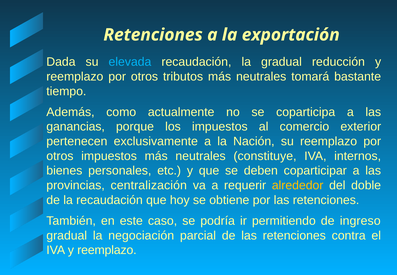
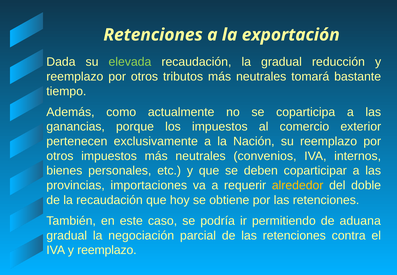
elevada colour: light blue -> light green
constituye: constituye -> convenios
centralización: centralización -> importaciones
ingreso: ingreso -> aduana
